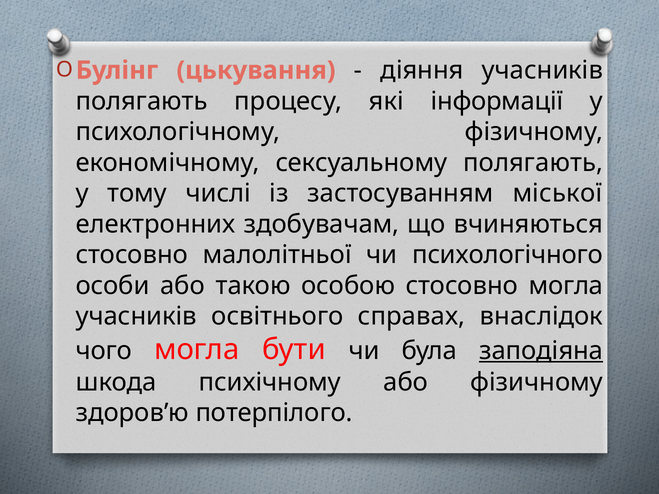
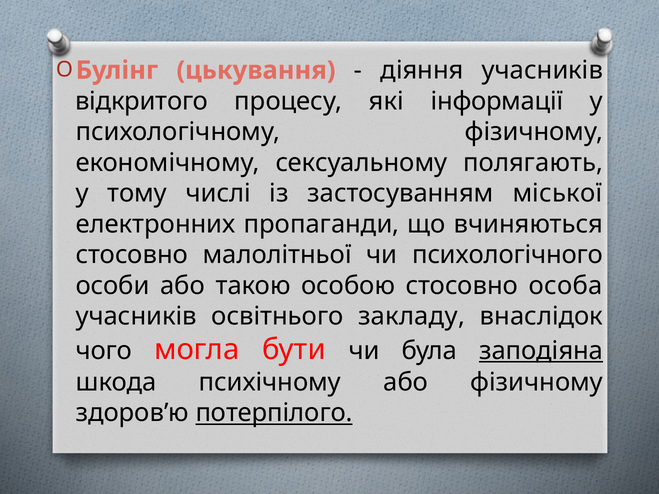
полягають at (142, 101): полягають -> відкритого
здобувачам: здобувачам -> пропаганди
стосовно могла: могла -> особа
справах: справах -> закладу
потерпілого underline: none -> present
